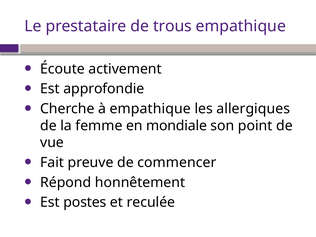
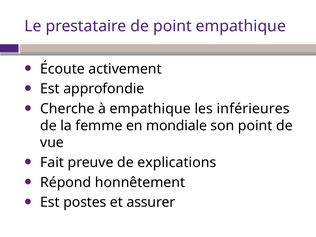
de trous: trous -> point
allergiques: allergiques -> inférieures
commencer: commencer -> explications
reculée: reculée -> assurer
